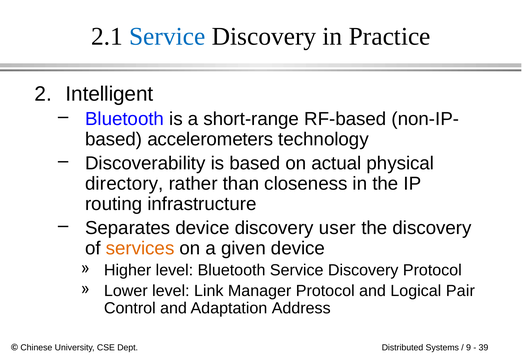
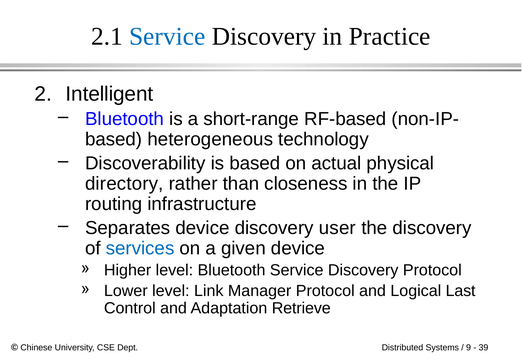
accelerometers: accelerometers -> heterogeneous
services colour: orange -> blue
Pair: Pair -> Last
Address: Address -> Retrieve
